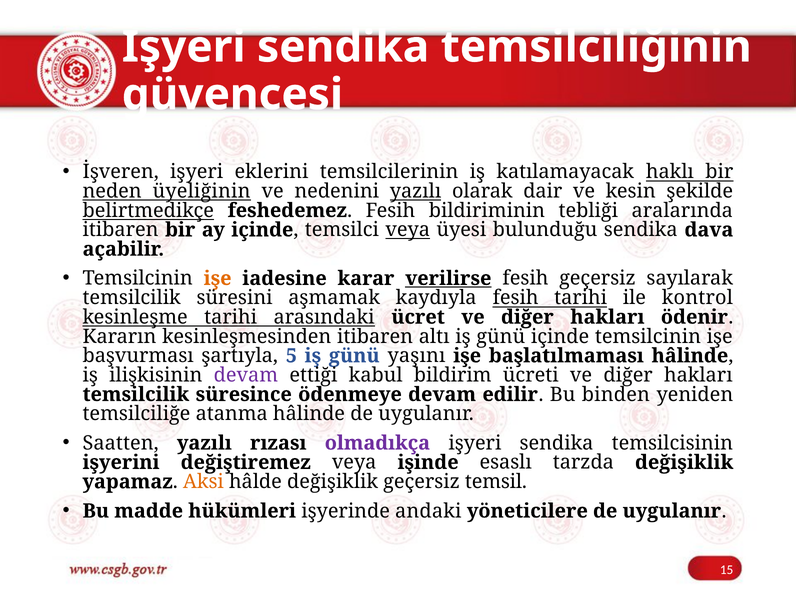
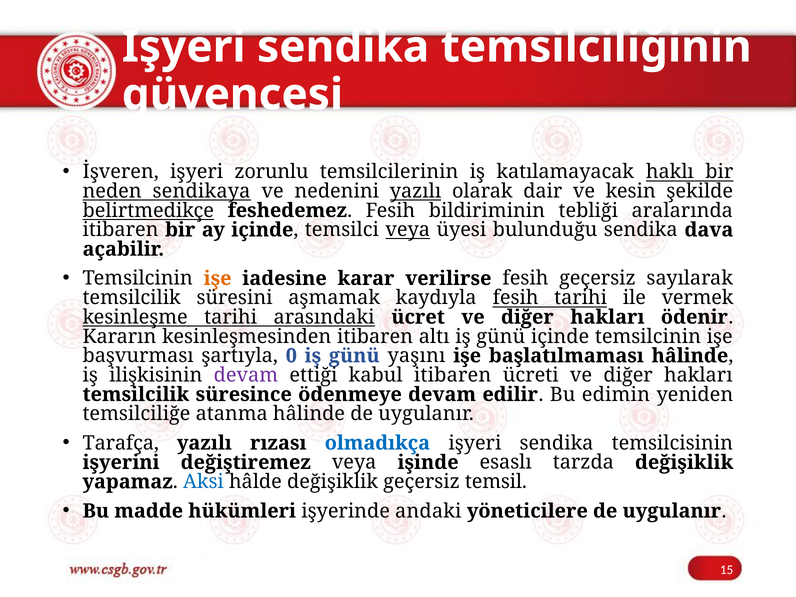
eklerini: eklerini -> zorunlu
üyeliğinin: üyeliğinin -> sendikaya
verilirse underline: present -> none
kontrol: kontrol -> vermek
5: 5 -> 0
kabul bildirim: bildirim -> itibaren
binden: binden -> edimin
Saatten: Saatten -> Tarafça
olmadıkça colour: purple -> blue
Aksi colour: orange -> blue
